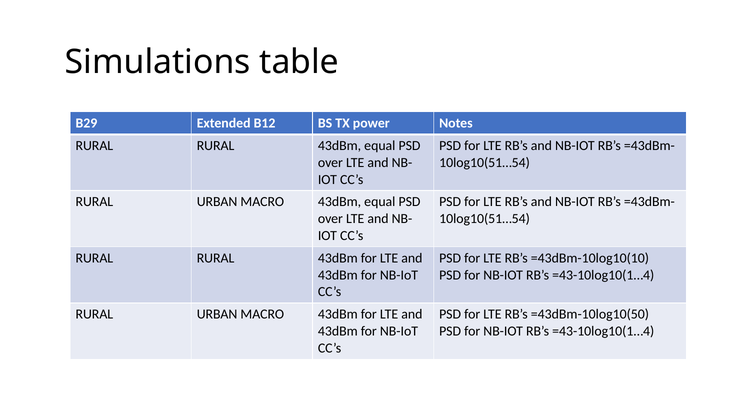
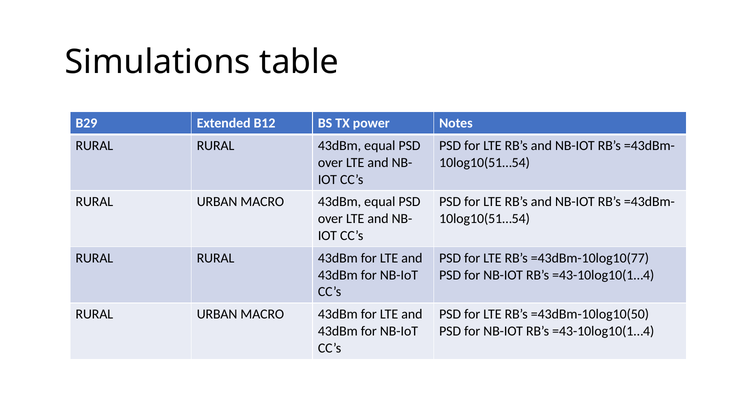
=43dBm-10log10(10: =43dBm-10log10(10 -> =43dBm-10log10(77
